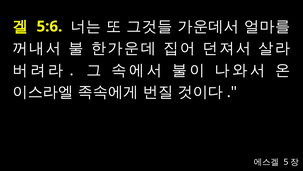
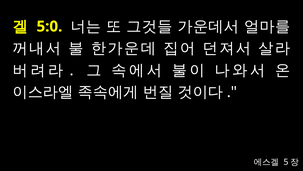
5:6: 5:6 -> 5:0
